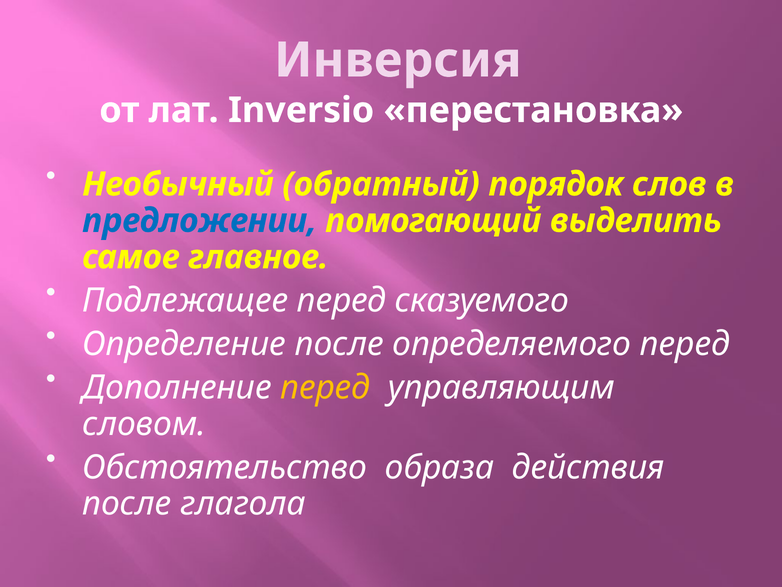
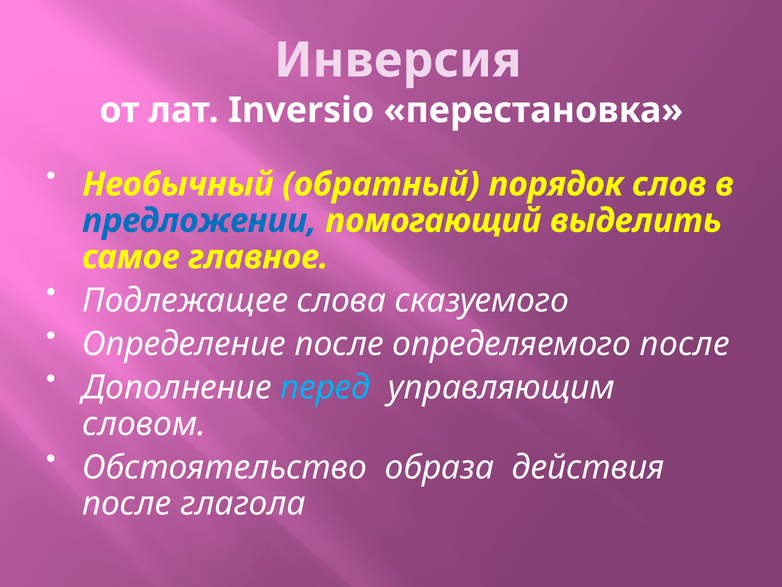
Подлежащее перед: перед -> слова
определяемого перед: перед -> после
перед at (325, 387) colour: yellow -> light blue
